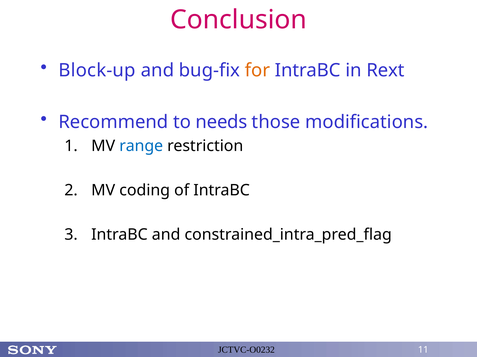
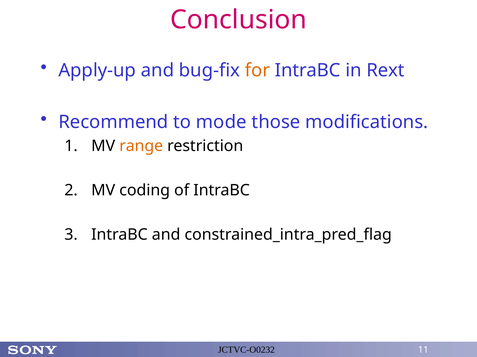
Block-up: Block-up -> Apply-up
needs: needs -> mode
range colour: blue -> orange
